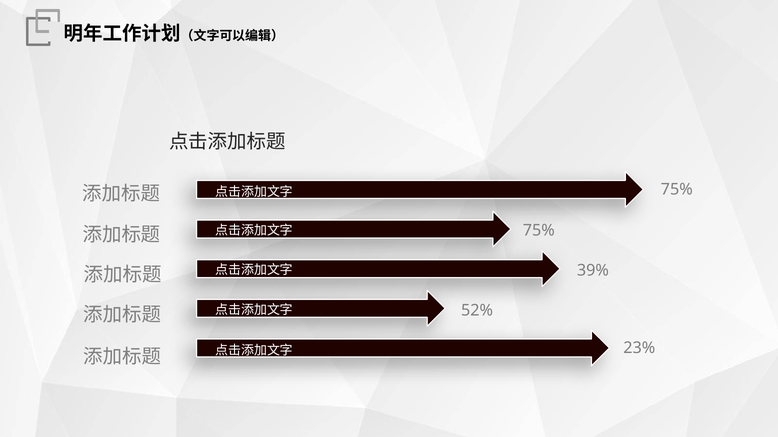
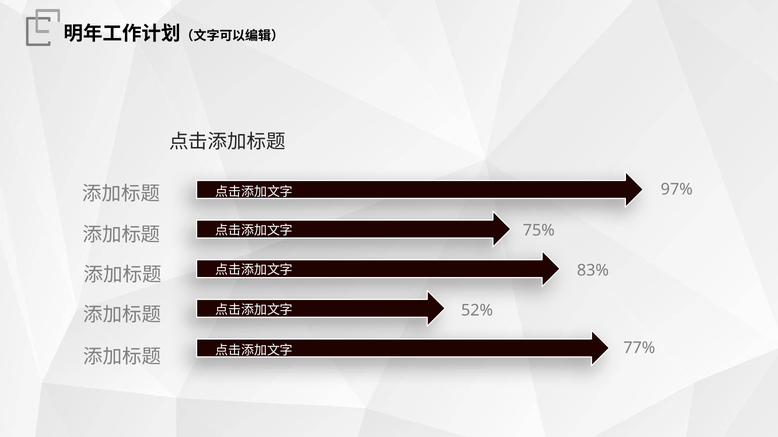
75% at (677, 190): 75% -> 97%
39%: 39% -> 83%
23%: 23% -> 77%
